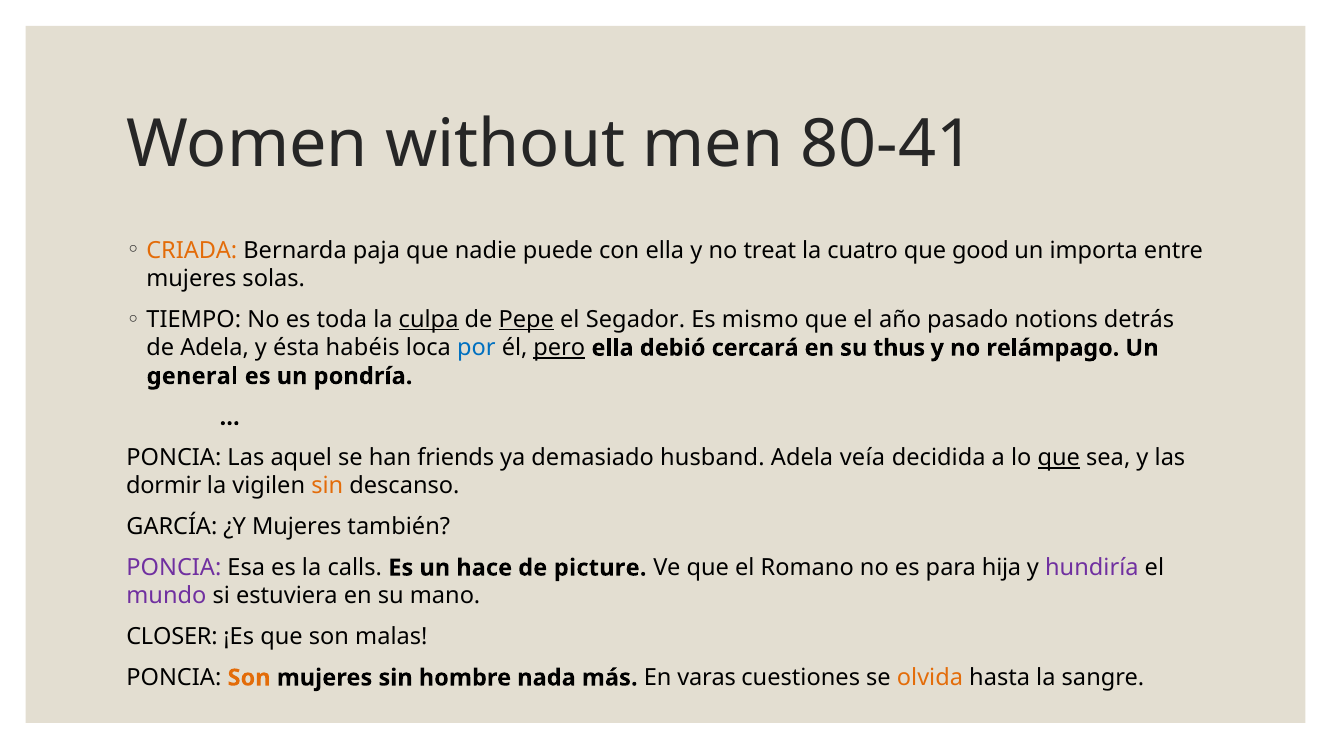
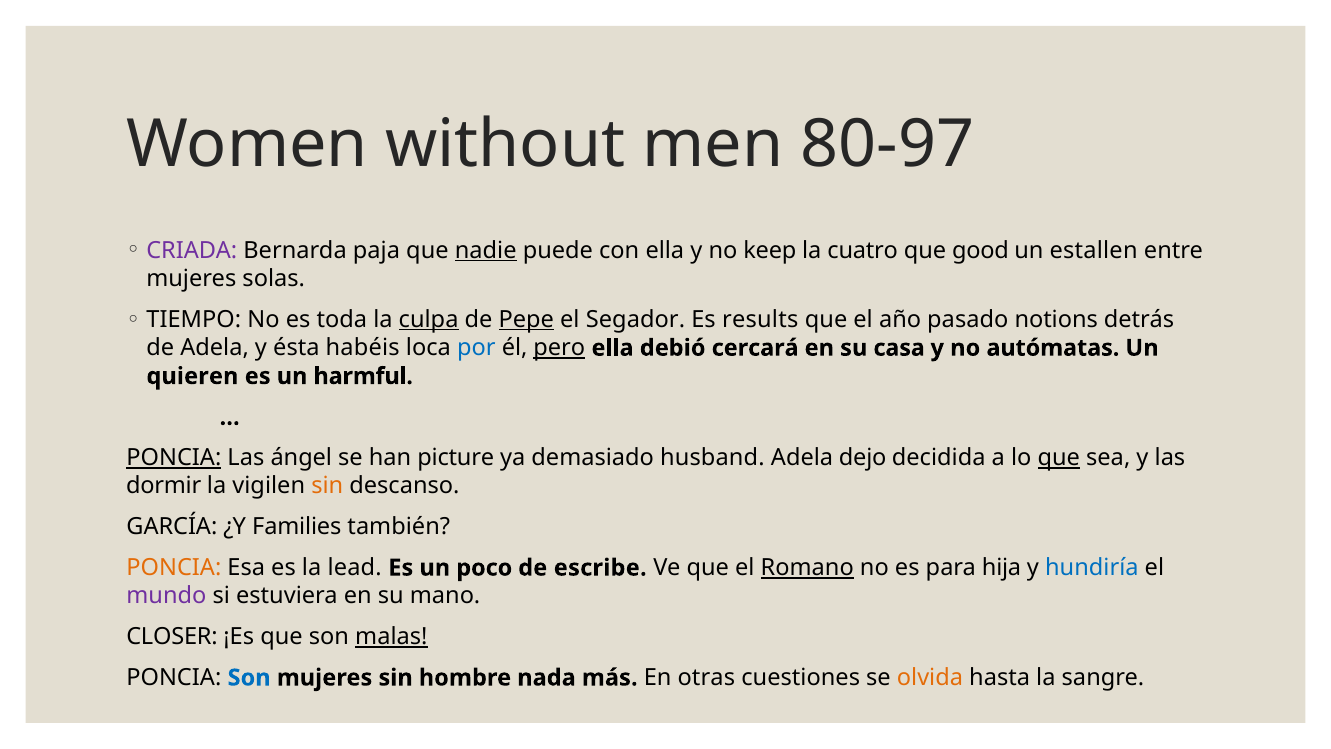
80-41: 80-41 -> 80-97
CRIADA colour: orange -> purple
nadie underline: none -> present
treat: treat -> keep
importa: importa -> estallen
mismo: mismo -> results
thus: thus -> casa
relámpago: relámpago -> autómatas
general: general -> quieren
pondría: pondría -> harmful
PONCIA at (174, 458) underline: none -> present
aquel: aquel -> ángel
friends: friends -> picture
veía: veía -> dejo
¿Y Mujeres: Mujeres -> Families
PONCIA at (174, 568) colour: purple -> orange
calls: calls -> lead
hace: hace -> poco
picture: picture -> escribe
Romano underline: none -> present
hundiría colour: purple -> blue
malas underline: none -> present
Son at (249, 677) colour: orange -> blue
varas: varas -> otras
